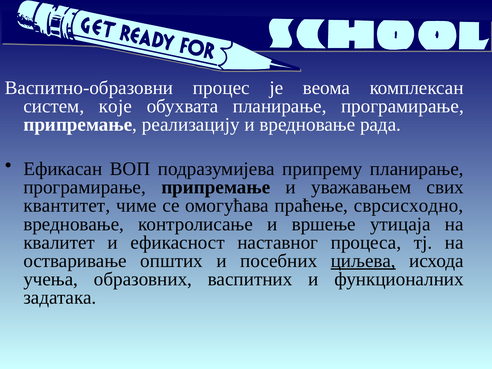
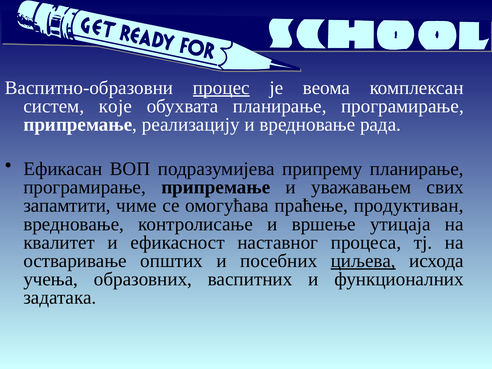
процес underline: none -> present
квантитет: квантитет -> запамтити
сврсисходно: сврсисходно -> продуктиван
